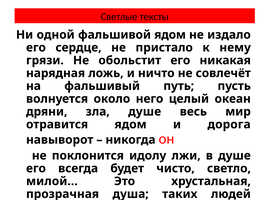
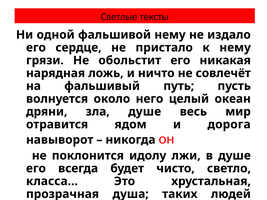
фальшивой ядом: ядом -> нему
милой: милой -> класса
